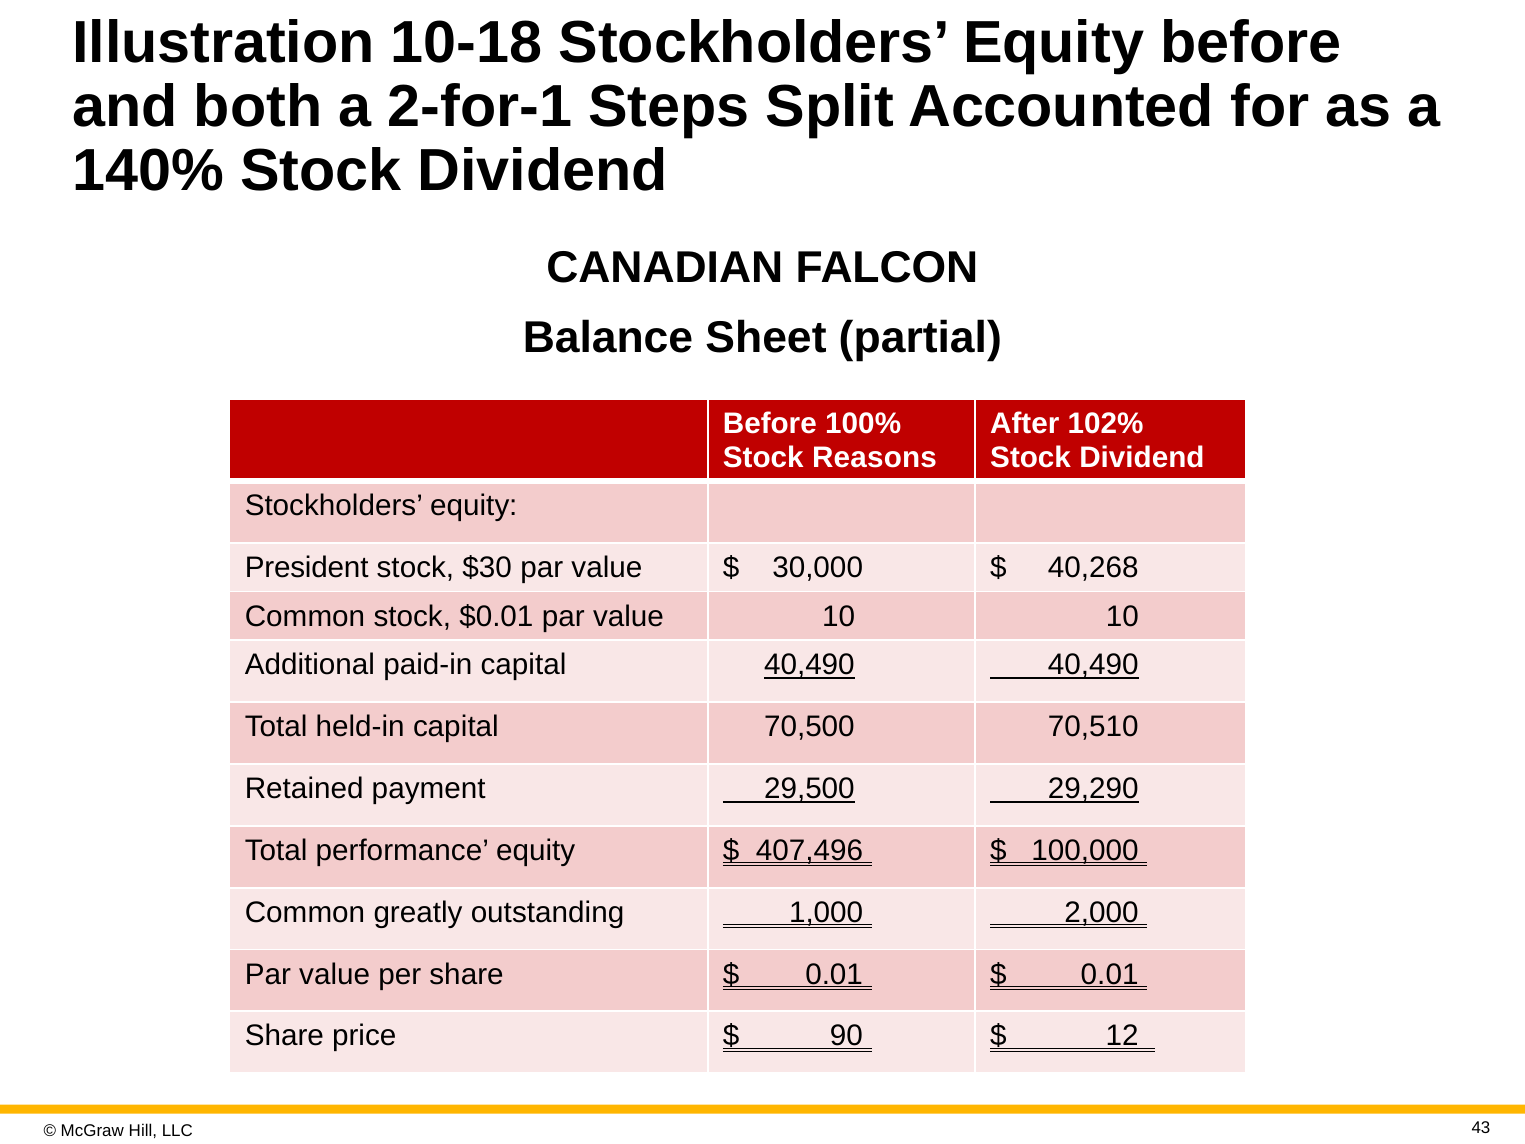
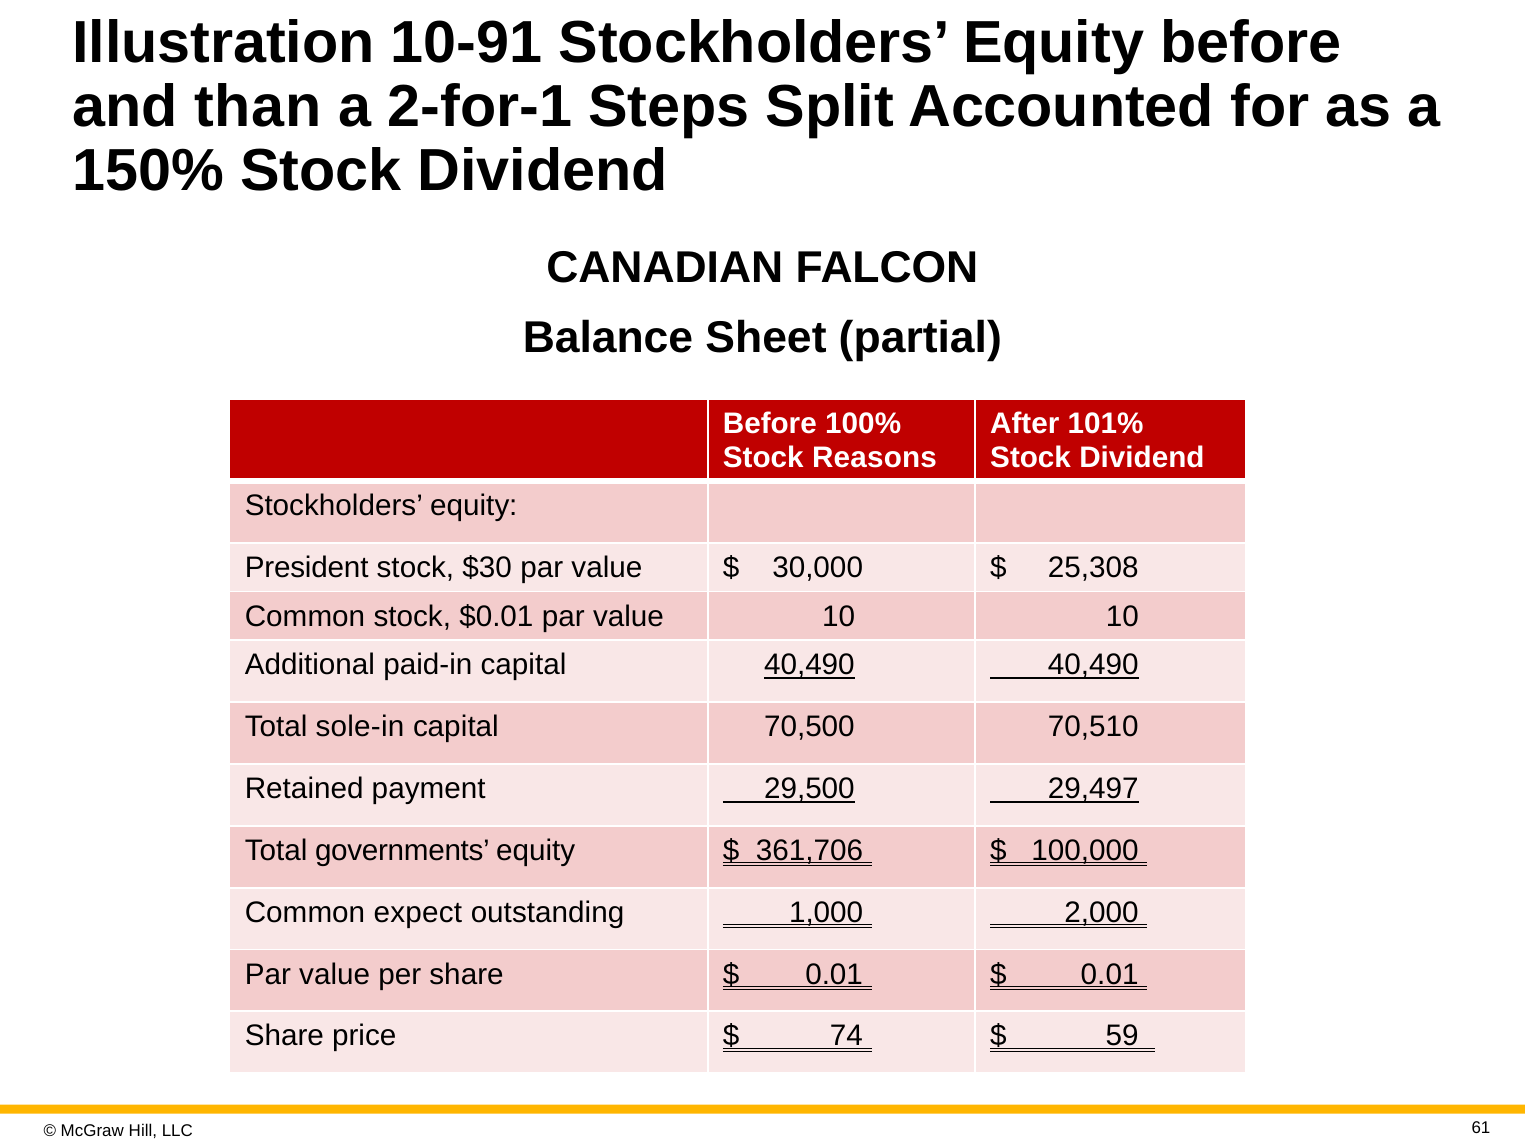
10-18: 10-18 -> 10-91
both: both -> than
140%: 140% -> 150%
102%: 102% -> 101%
40,268: 40,268 -> 25,308
held-in: held-in -> sole-in
29,290: 29,290 -> 29,497
performance: performance -> governments
407,496: 407,496 -> 361,706
greatly: greatly -> expect
90: 90 -> 74
12: 12 -> 59
43: 43 -> 61
